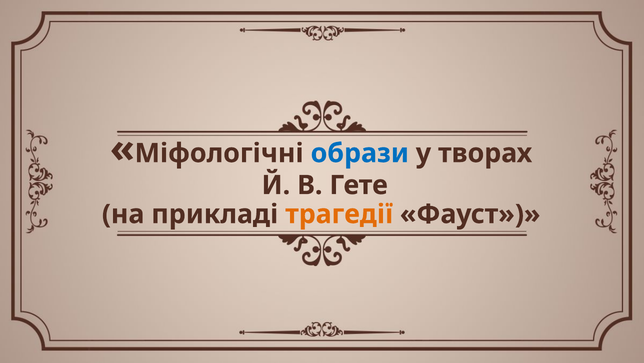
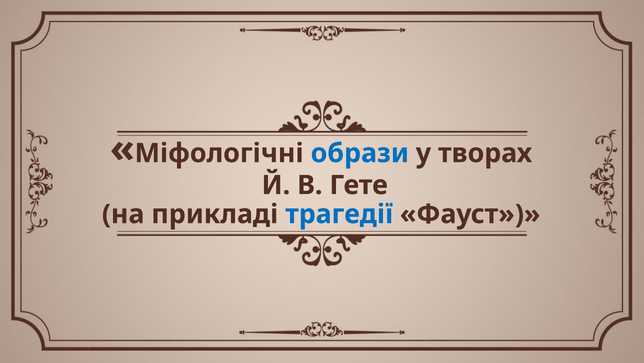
трагедії colour: orange -> blue
